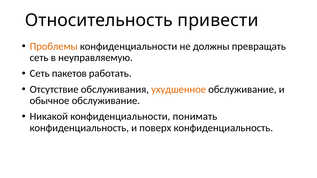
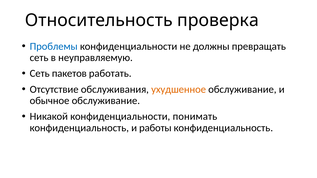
привести: привести -> проверка
Проблемы colour: orange -> blue
поверх: поверх -> работы
